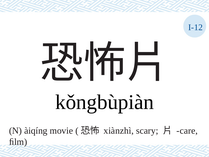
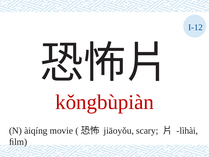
kǒngbùpiàn colour: black -> red
xiànzhì: xiànzhì -> jiāoyǒu
care: care -> lìhài
